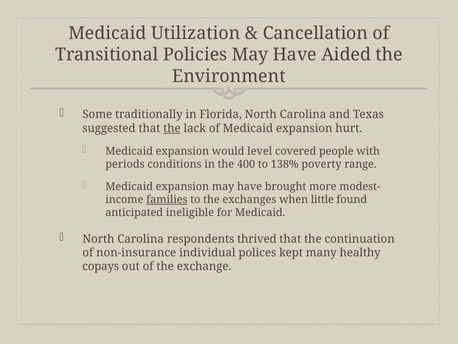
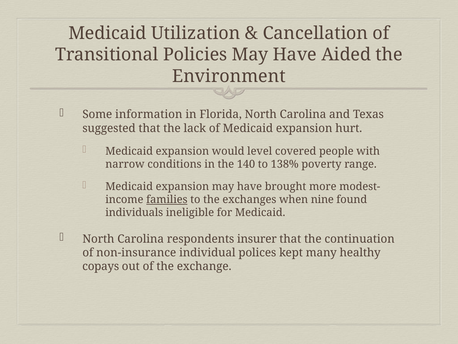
traditionally: traditionally -> information
the at (172, 128) underline: present -> none
periods: periods -> narrow
400: 400 -> 140
little: little -> nine
anticipated: anticipated -> individuals
thrived: thrived -> insurer
